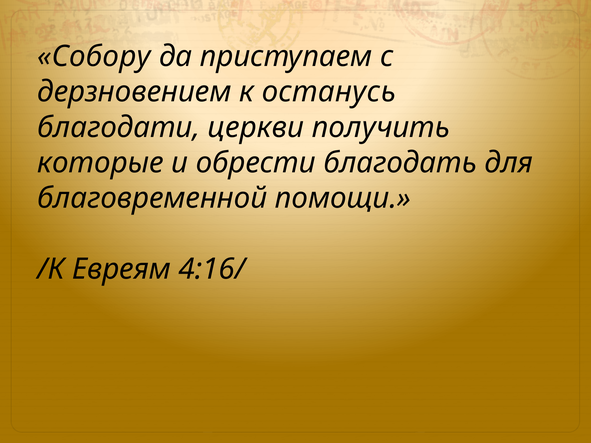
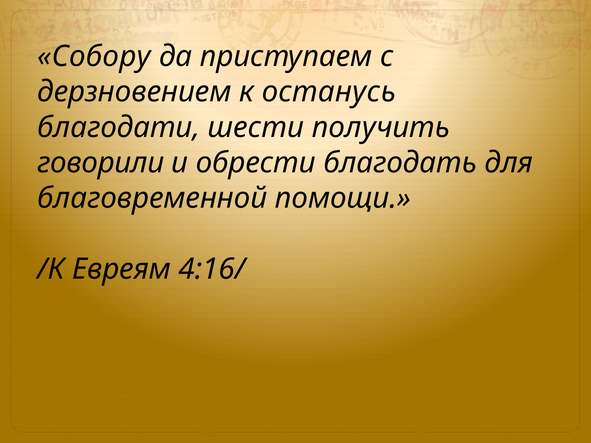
церкви: церкви -> шести
которые: которые -> говорили
